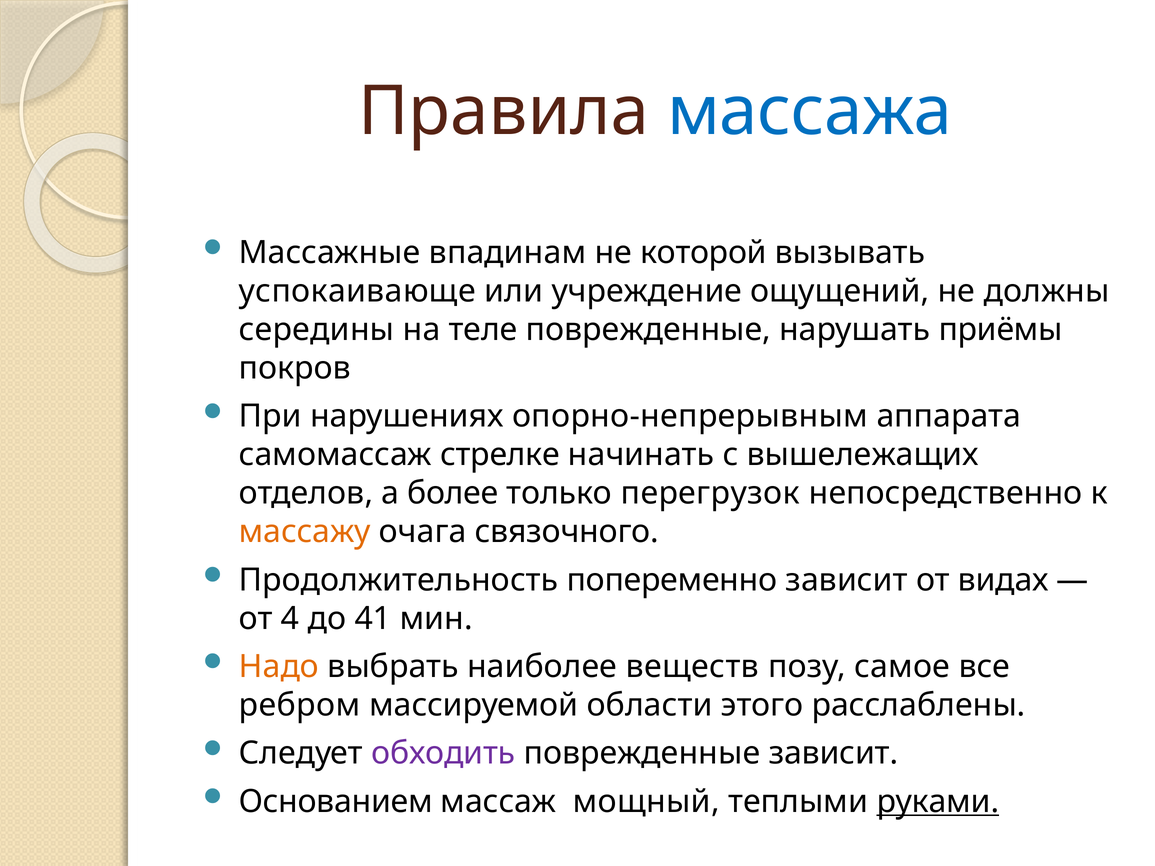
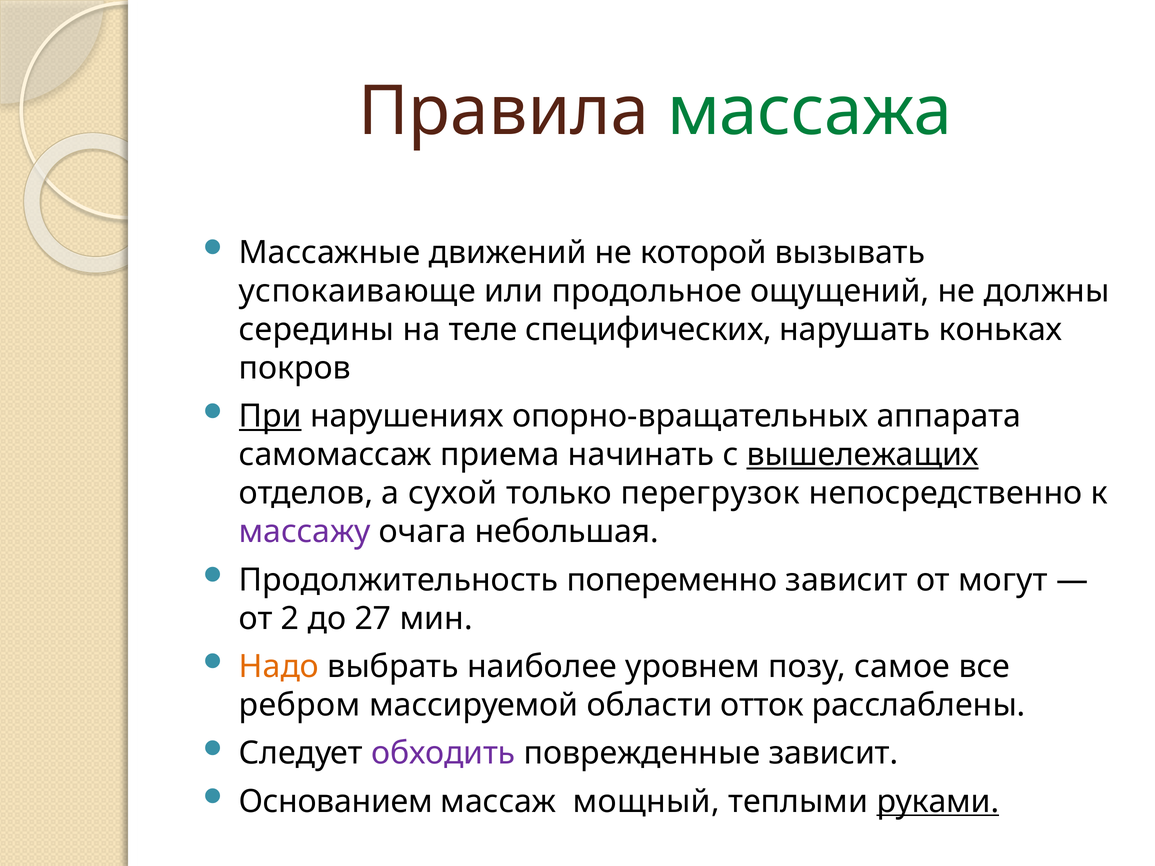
массажа colour: blue -> green
впадинам: впадинам -> движений
учреждение: учреждение -> продольное
теле поврежденные: поврежденные -> специфических
приёмы: приёмы -> коньках
При underline: none -> present
опорно-непрерывным: опорно-непрерывным -> опорно-вращательных
стрелке: стрелке -> приема
вышележащих underline: none -> present
более: более -> сухой
массажу colour: orange -> purple
связочного: связочного -> небольшая
видах: видах -> могут
4: 4 -> 2
41: 41 -> 27
веществ: веществ -> уровнем
этого: этого -> отток
